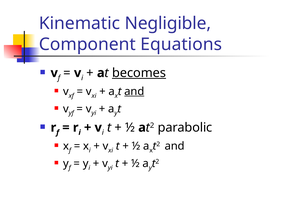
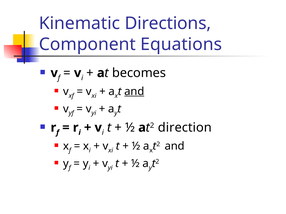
Negligible: Negligible -> Directions
becomes underline: present -> none
parabolic: parabolic -> direction
